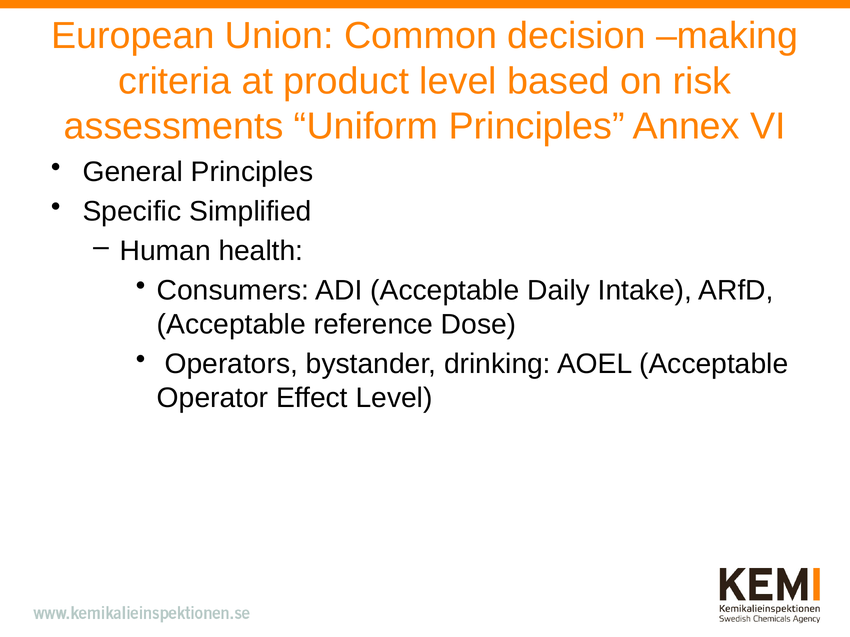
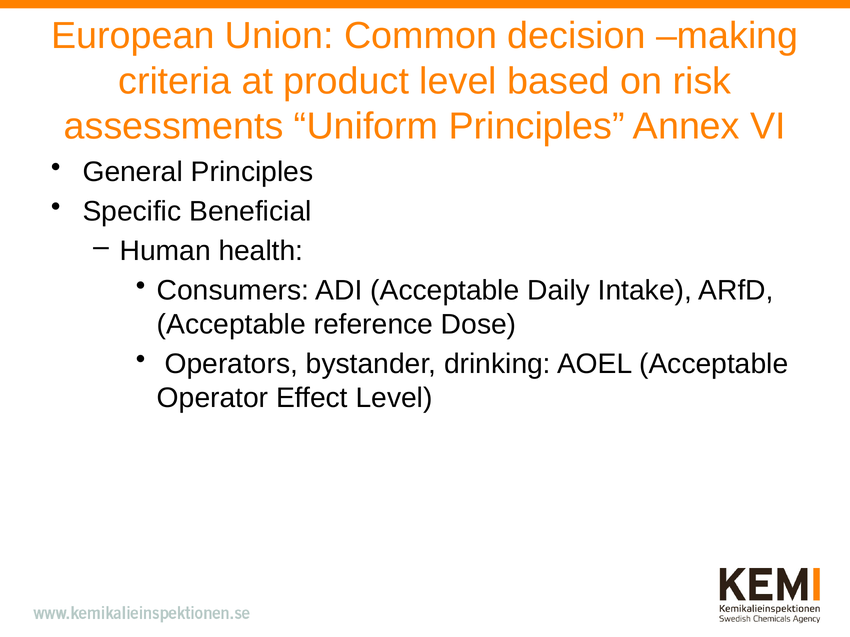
Simplified: Simplified -> Beneficial
